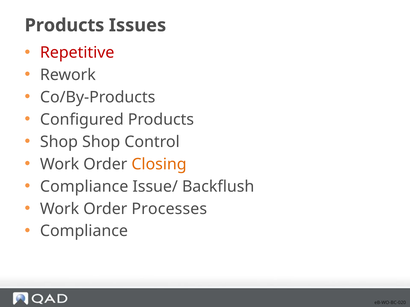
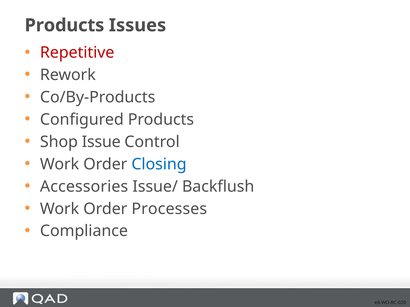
Shop Shop: Shop -> Issue
Closing colour: orange -> blue
Compliance at (84, 187): Compliance -> Accessories
